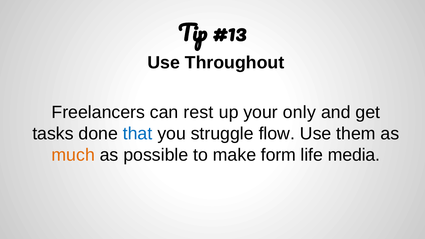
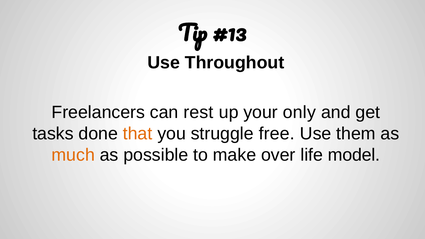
that colour: blue -> orange
flow: flow -> free
form: form -> over
media: media -> model
